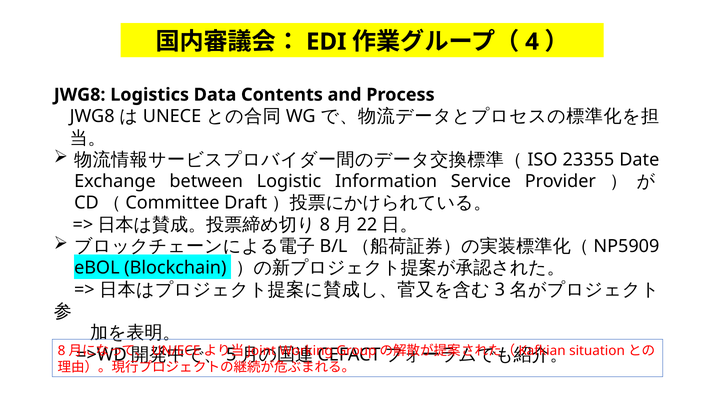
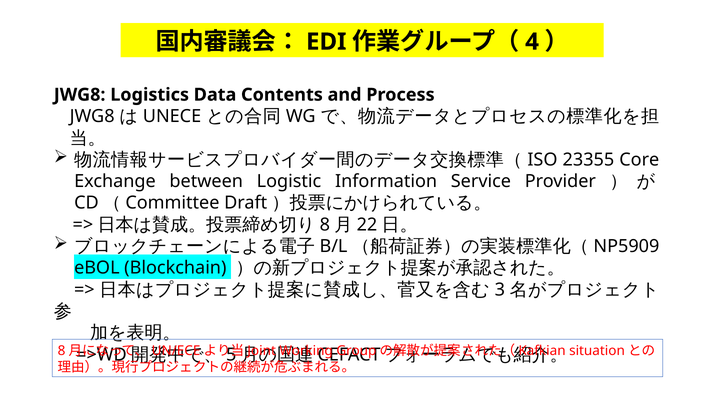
Date: Date -> Core
